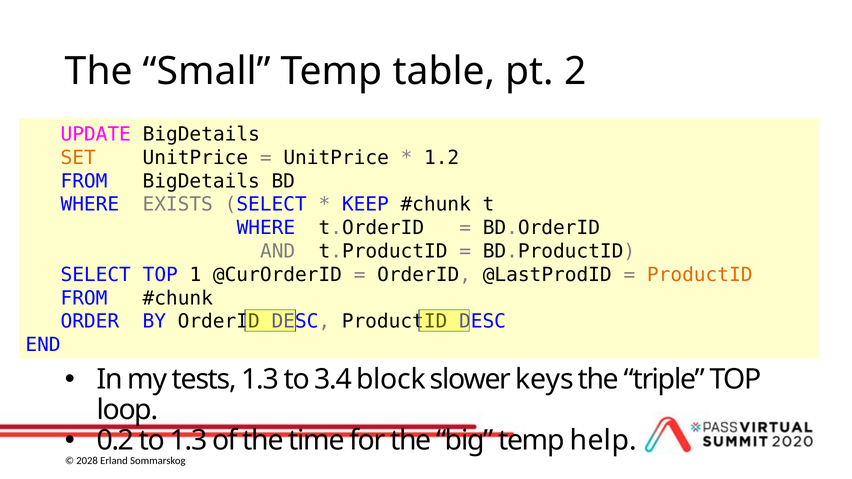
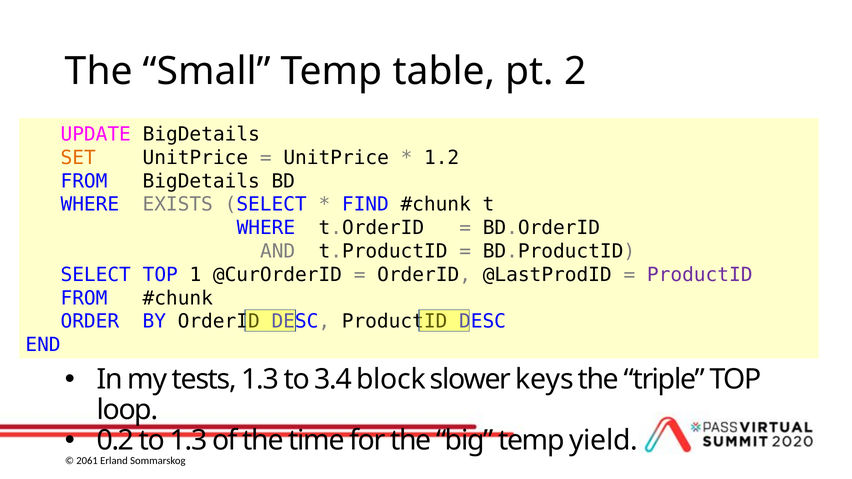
KEEP: KEEP -> FIND
ProductID at (700, 275) colour: orange -> purple
help: help -> yield
2028: 2028 -> 2061
